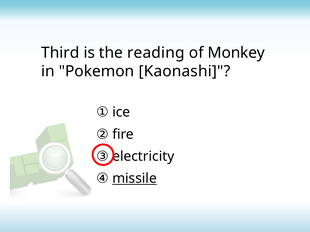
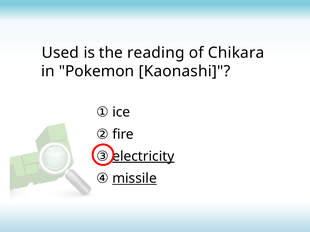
Third: Third -> Used
Monkey: Monkey -> Chikara
electricity underline: none -> present
